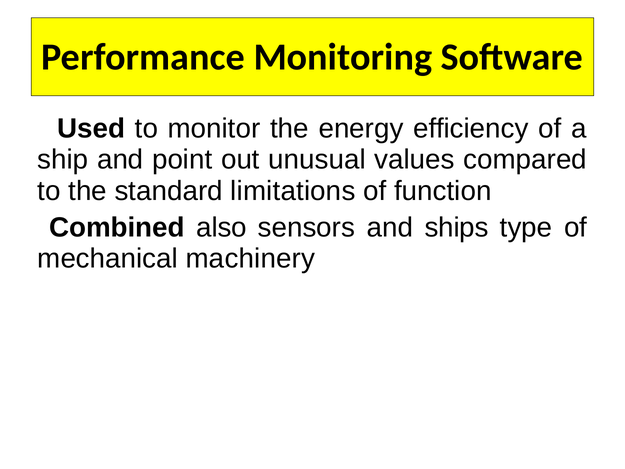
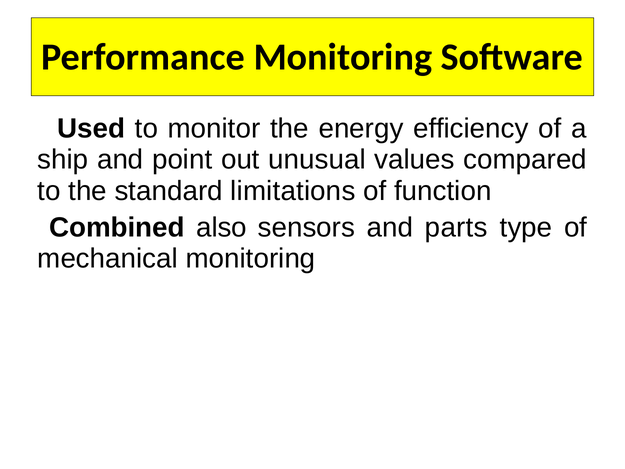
ships: ships -> parts
mechanical machinery: machinery -> monitoring
